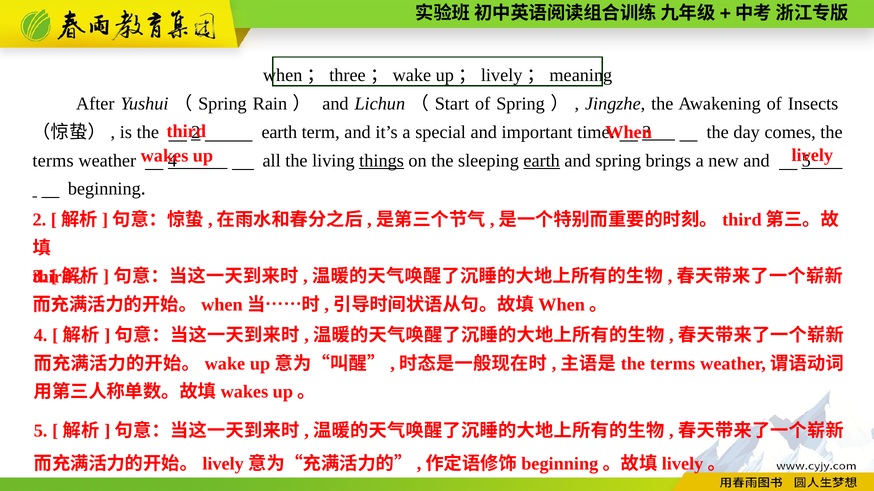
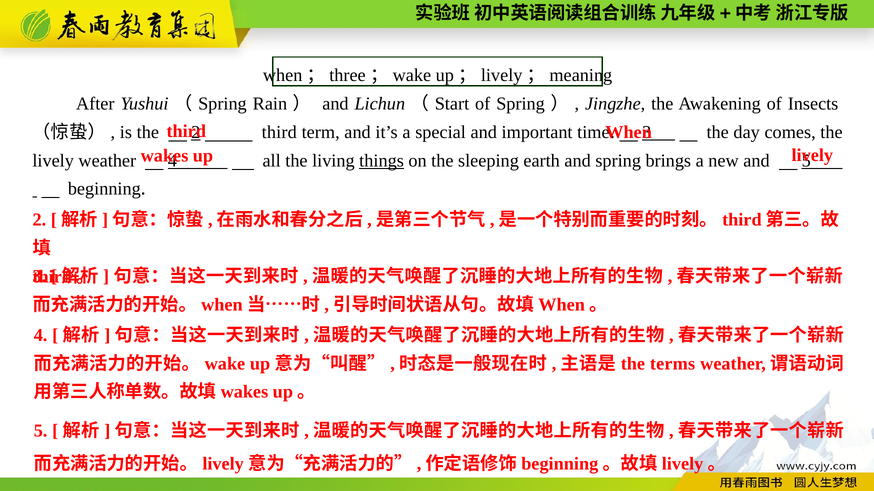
earth at (279, 132): earth -> third
terms at (53, 161): terms -> lively
earth at (542, 161) underline: present -> none
